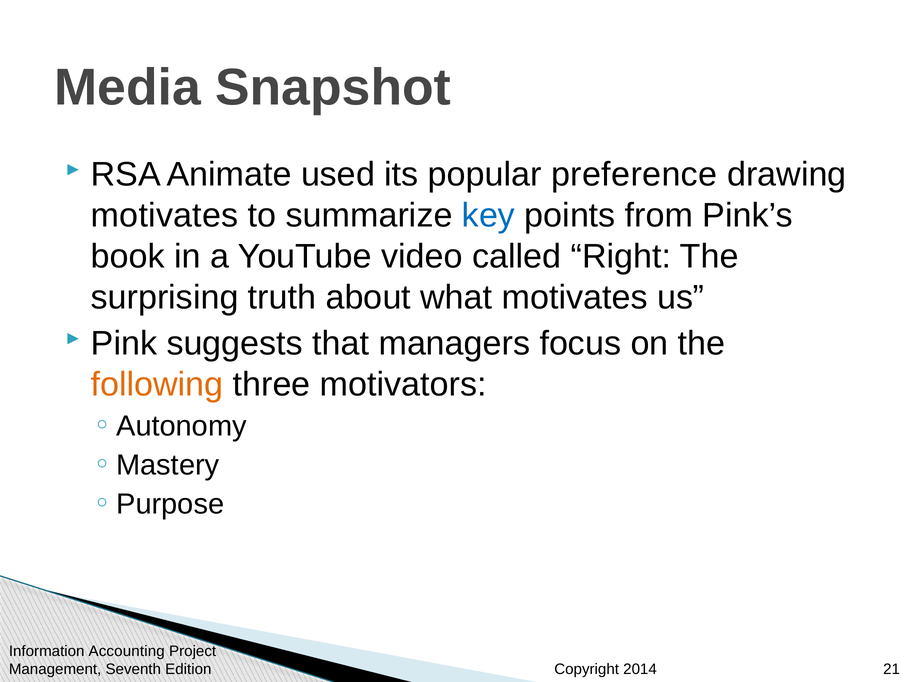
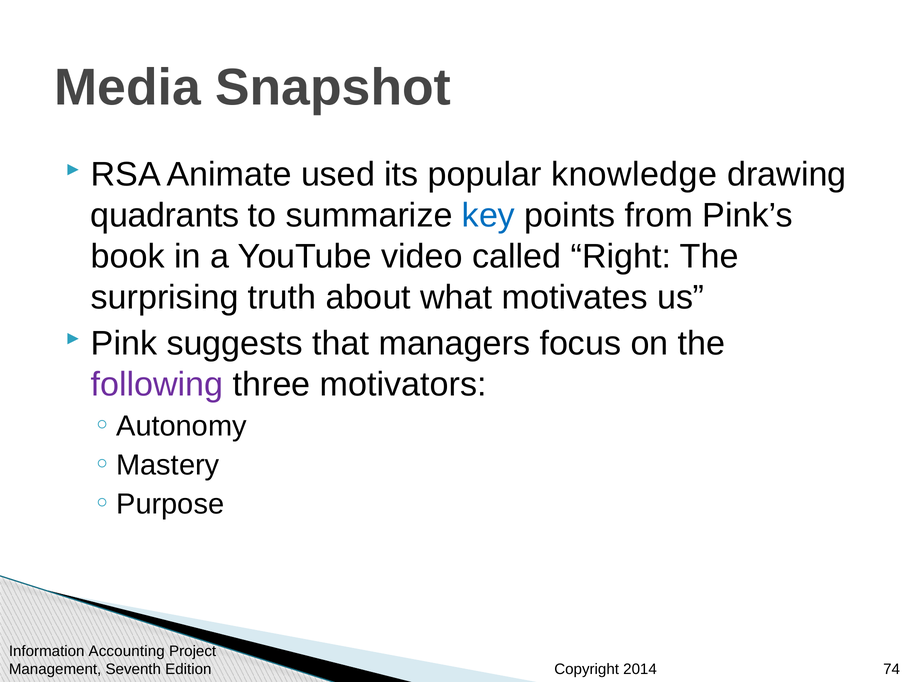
preference: preference -> knowledge
motivates at (165, 216): motivates -> quadrants
following colour: orange -> purple
21: 21 -> 74
